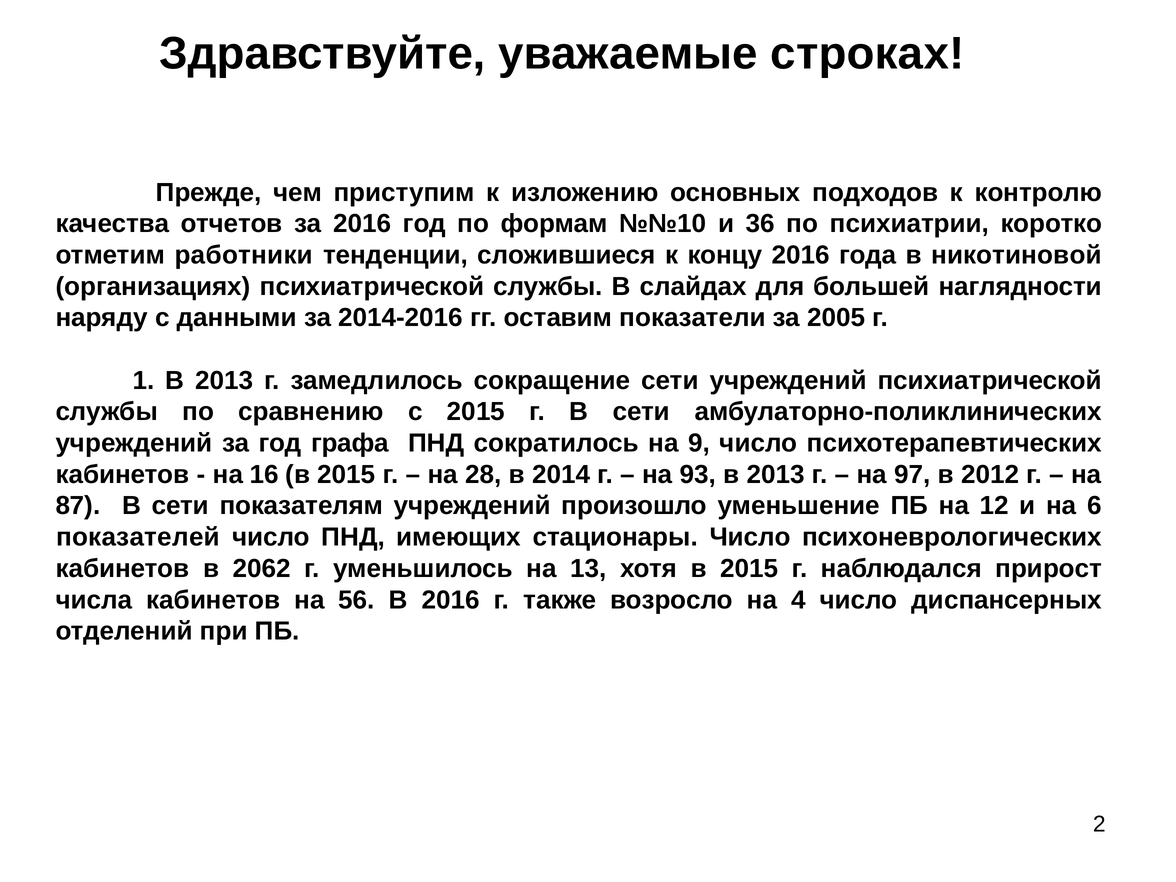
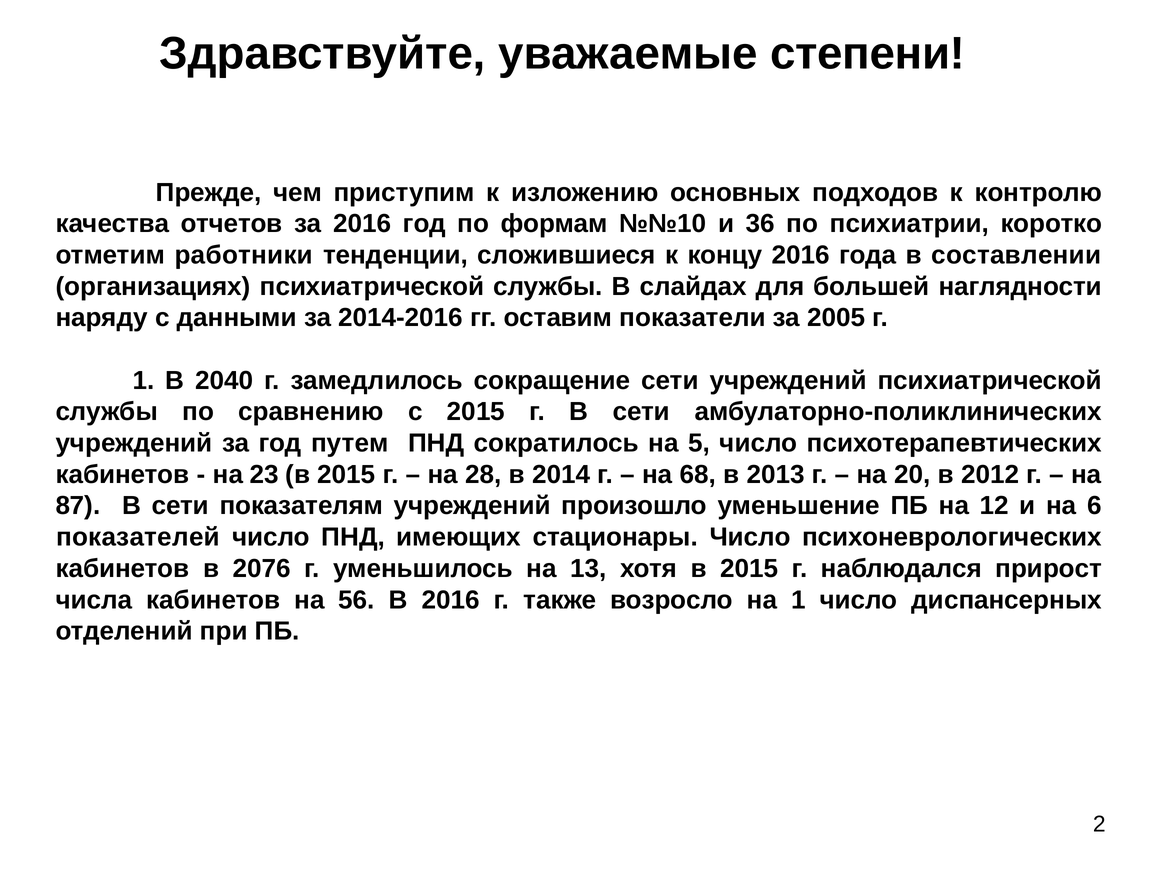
строках: строках -> степени
никотиновой: никотиновой -> составлении
1 В 2013: 2013 -> 2040
графа: графа -> путем
9: 9 -> 5
16: 16 -> 23
93: 93 -> 68
97: 97 -> 20
2062: 2062 -> 2076
на 4: 4 -> 1
